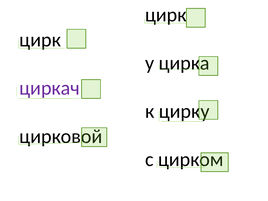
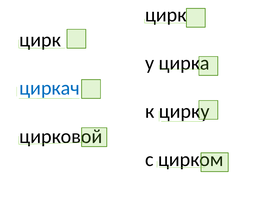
циркач colour: purple -> blue
